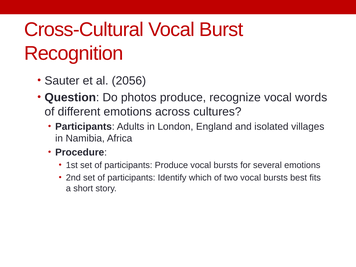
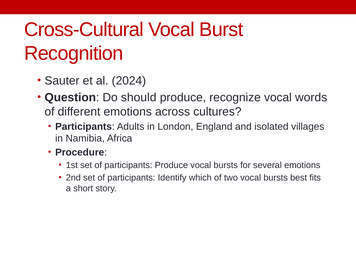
2056: 2056 -> 2024
photos: photos -> should
